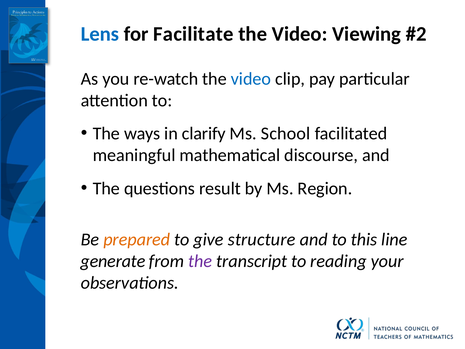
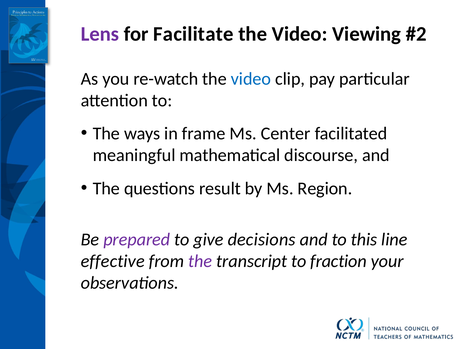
Lens colour: blue -> purple
clarify: clarify -> frame
School: School -> Center
prepared colour: orange -> purple
structure: structure -> decisions
generate: generate -> effective
reading: reading -> fraction
